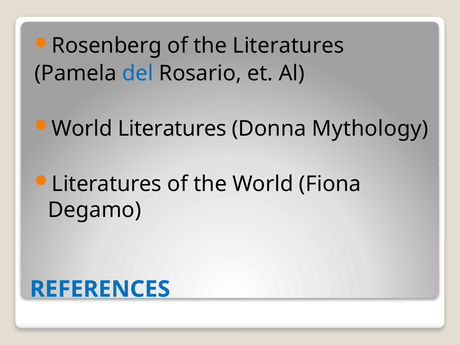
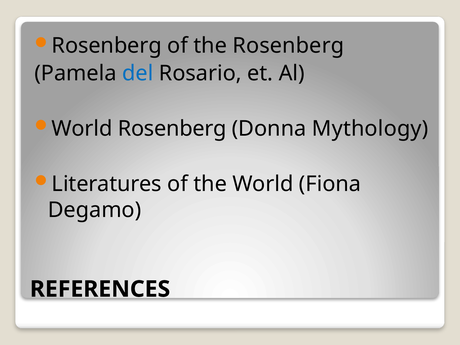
the Literatures: Literatures -> Rosenberg
World Literatures: Literatures -> Rosenberg
REFERENCES colour: blue -> black
